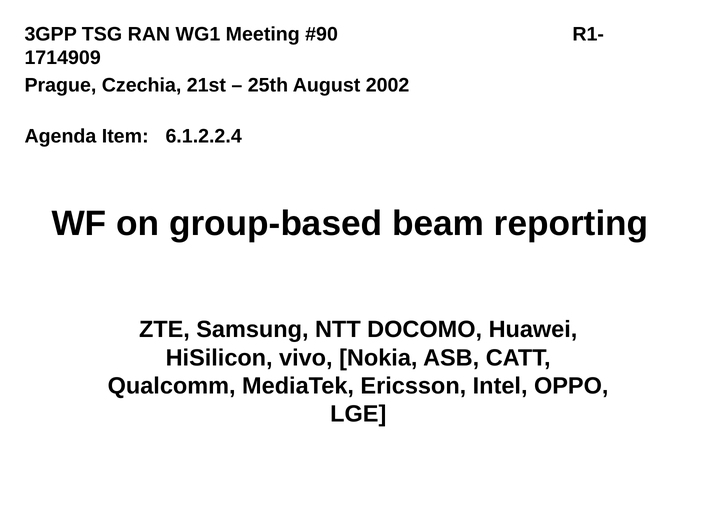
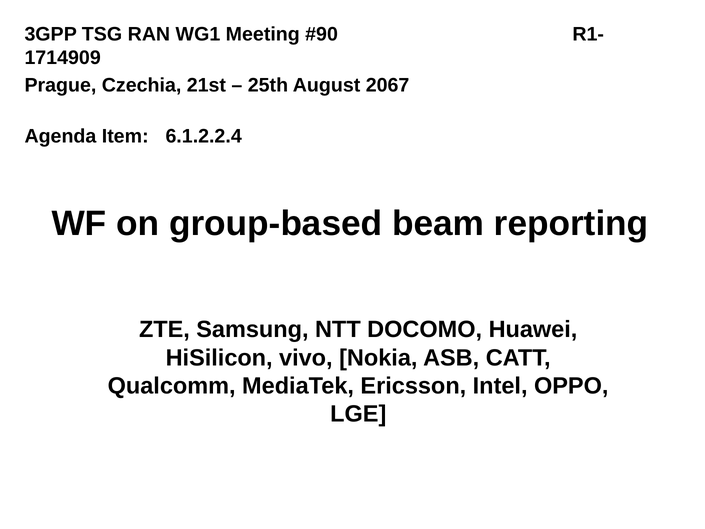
2002: 2002 -> 2067
